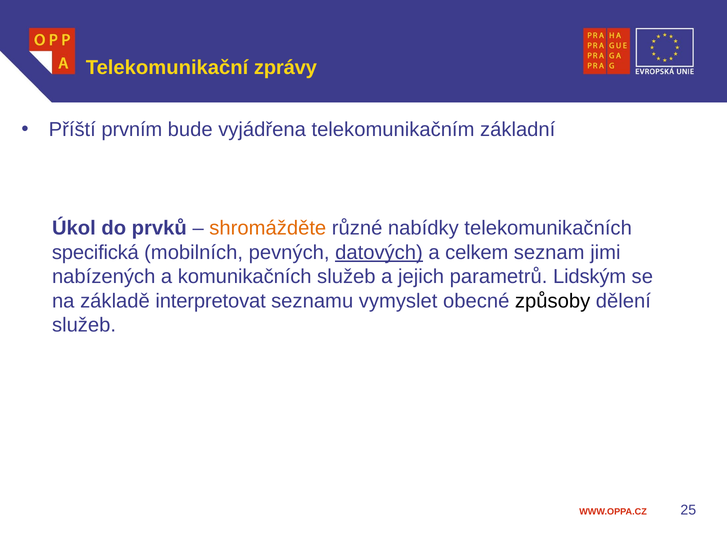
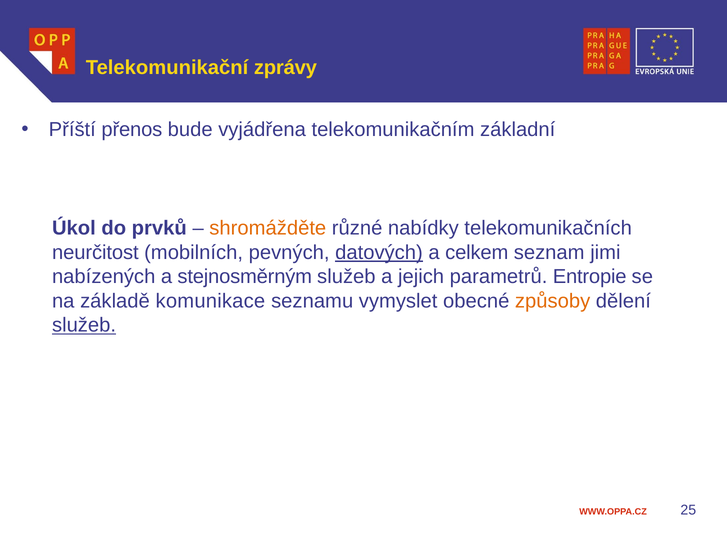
prvním: prvním -> přenos
specifická: specifická -> neurčitost
komunikačních: komunikačních -> stejnosměrným
Lidským: Lidským -> Entropie
interpretovat: interpretovat -> komunikace
způsoby colour: black -> orange
služeb at (84, 325) underline: none -> present
